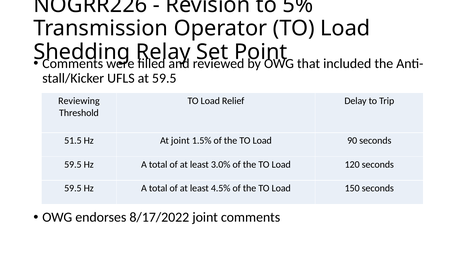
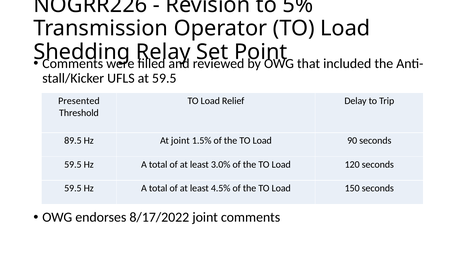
Reviewing: Reviewing -> Presented
51.5: 51.5 -> 89.5
